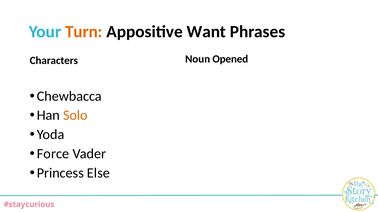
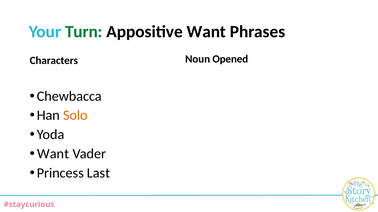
Turn colour: orange -> green
Force at (53, 154): Force -> Want
Else: Else -> Last
